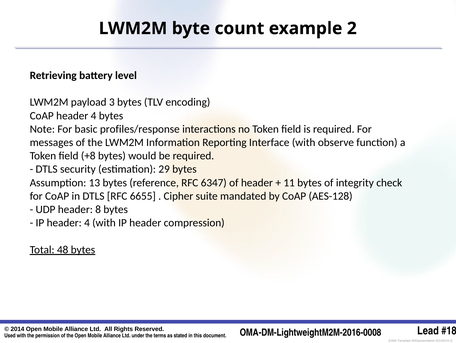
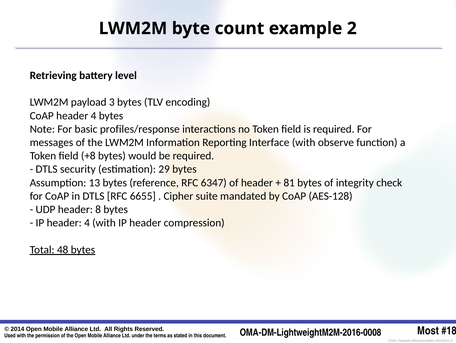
11: 11 -> 81
Lead: Lead -> Most
